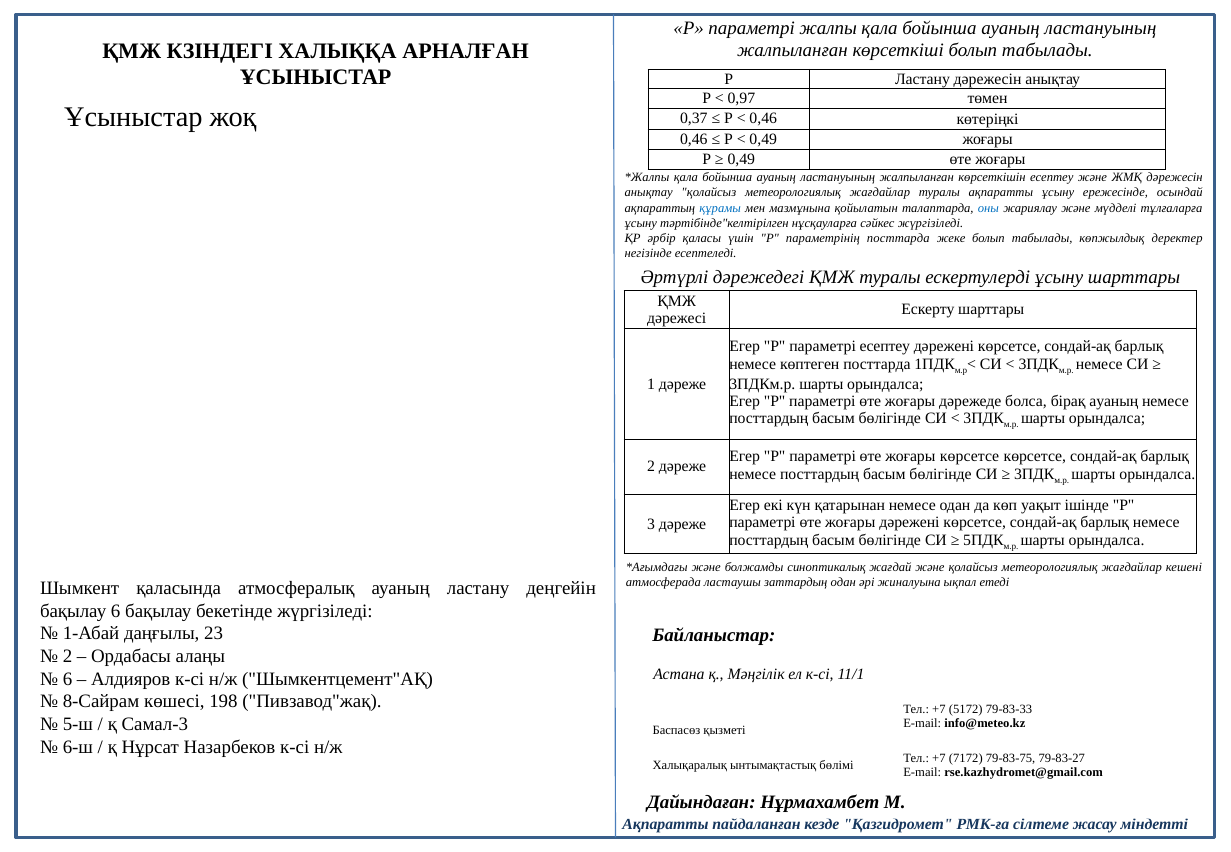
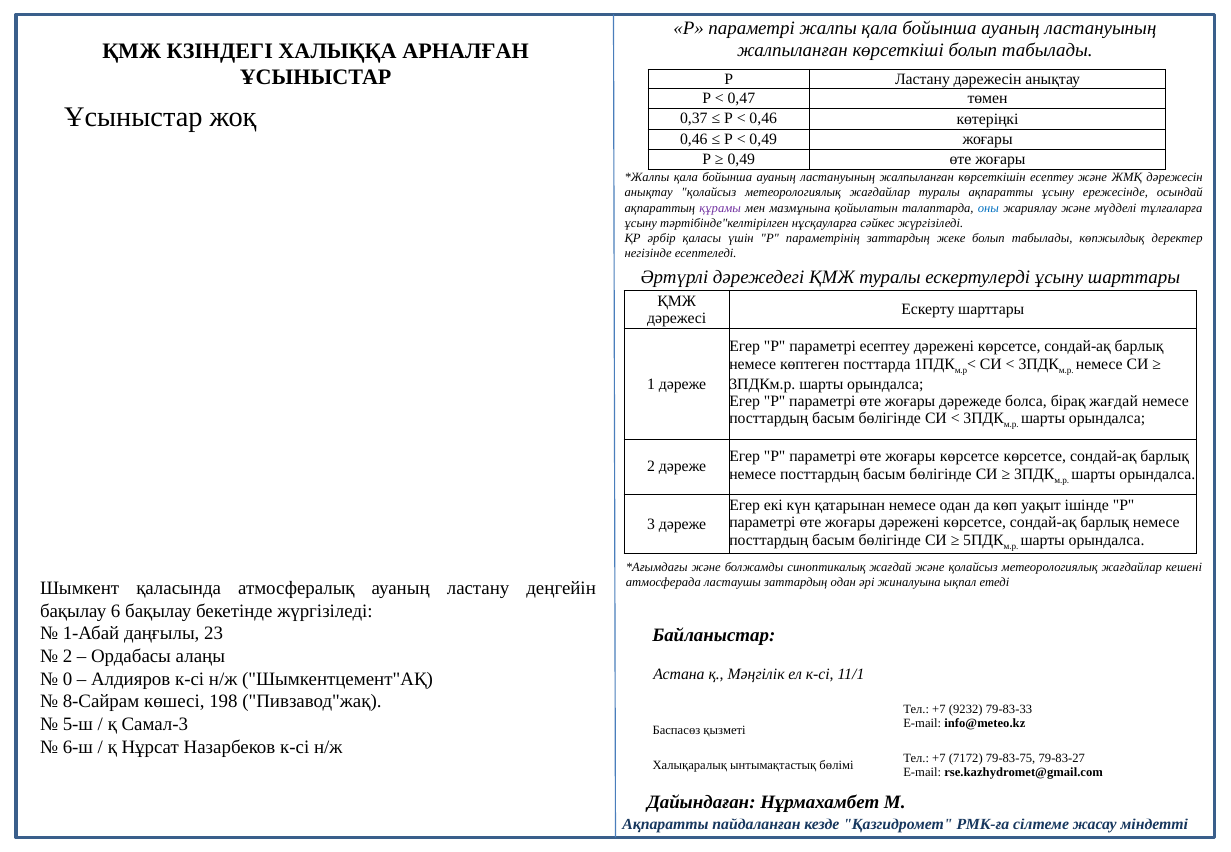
0,97: 0,97 -> 0,47
құрамы colour: blue -> purple
параметрінің посттарда: посттарда -> заттардың
бірақ ауаның: ауаның -> жағдай
6 at (67, 679): 6 -> 0
5172: 5172 -> 9232
